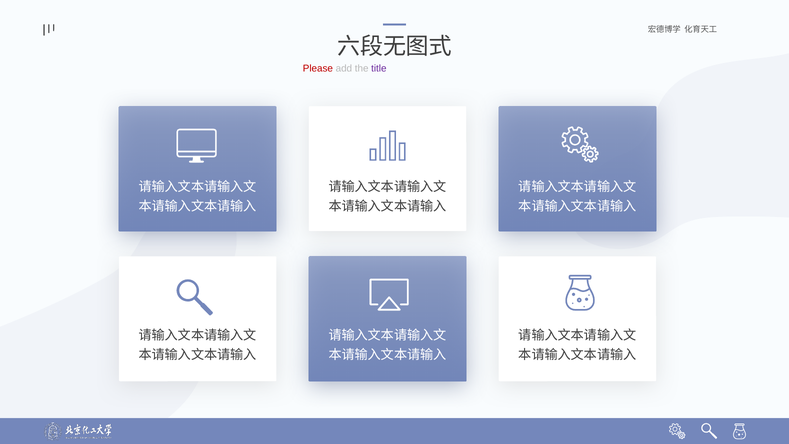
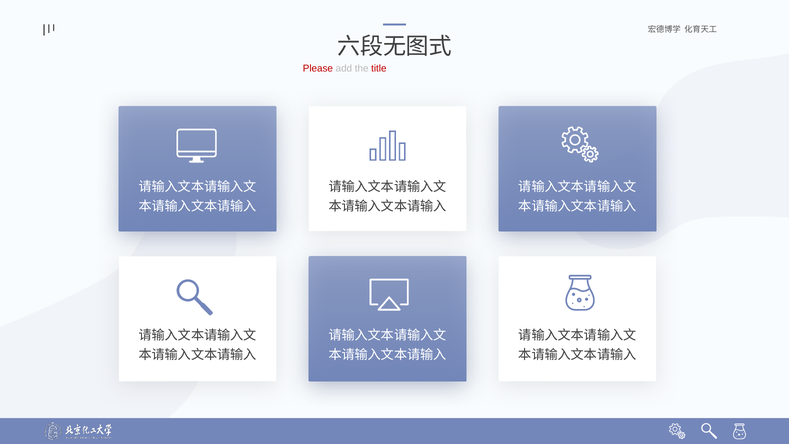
title colour: purple -> red
